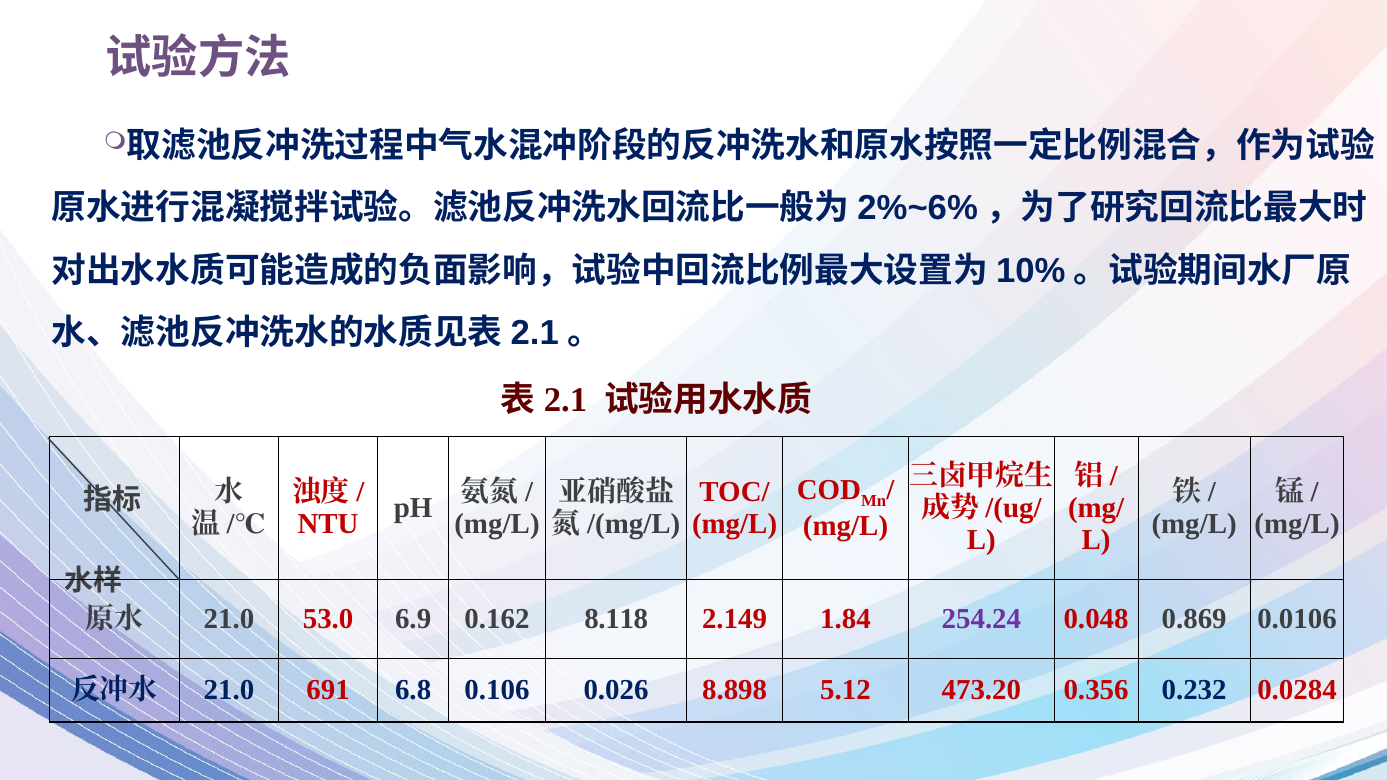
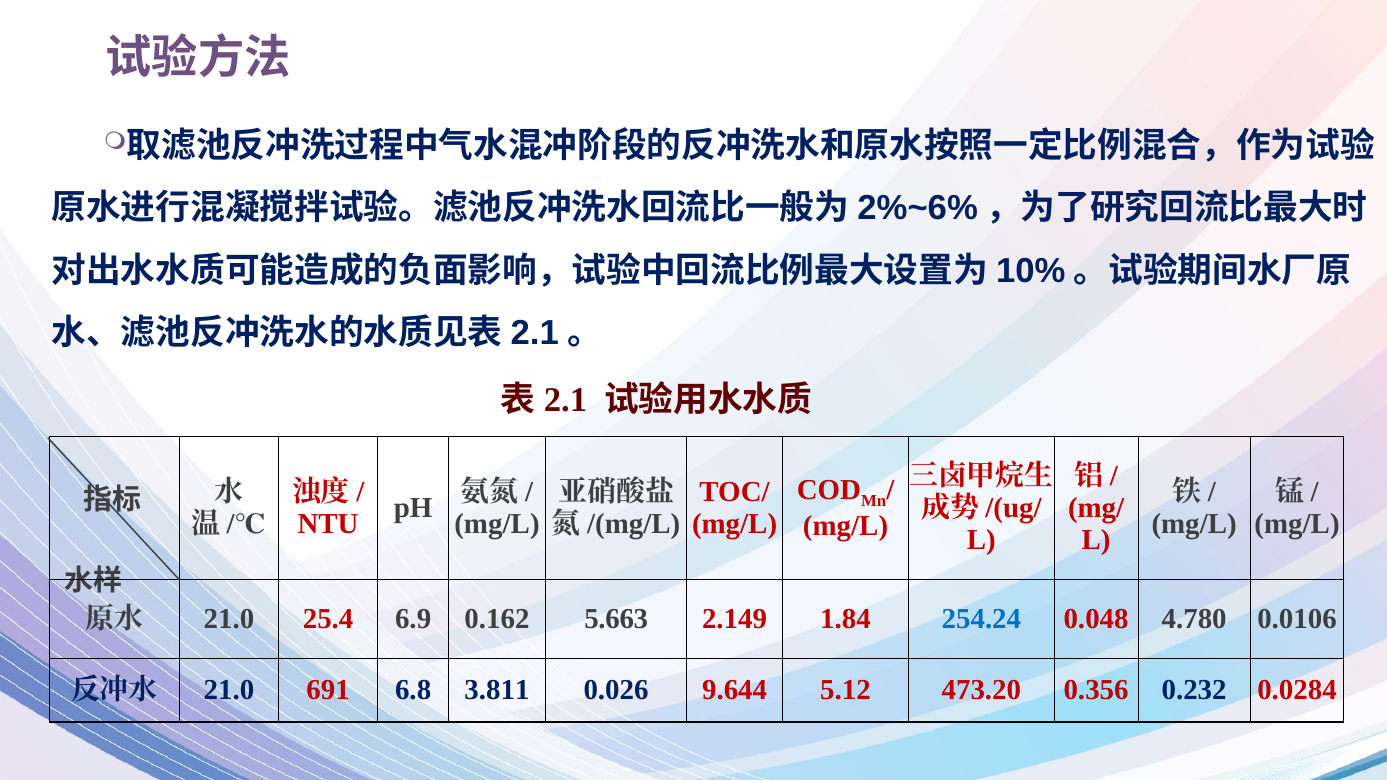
53.0: 53.0 -> 25.4
8.118: 8.118 -> 5.663
254.24 colour: purple -> blue
0.869: 0.869 -> 4.780
0.106: 0.106 -> 3.811
8.898: 8.898 -> 9.644
